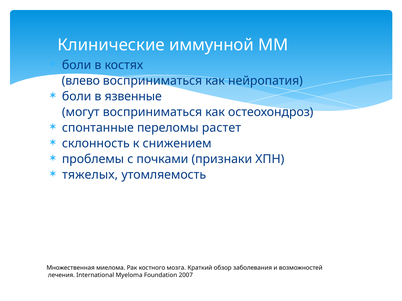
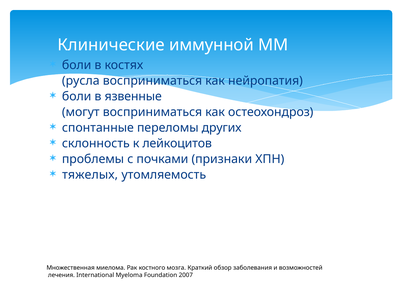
влево: влево -> русла
растет: растет -> других
снижением: снижением -> лейкоцитов
